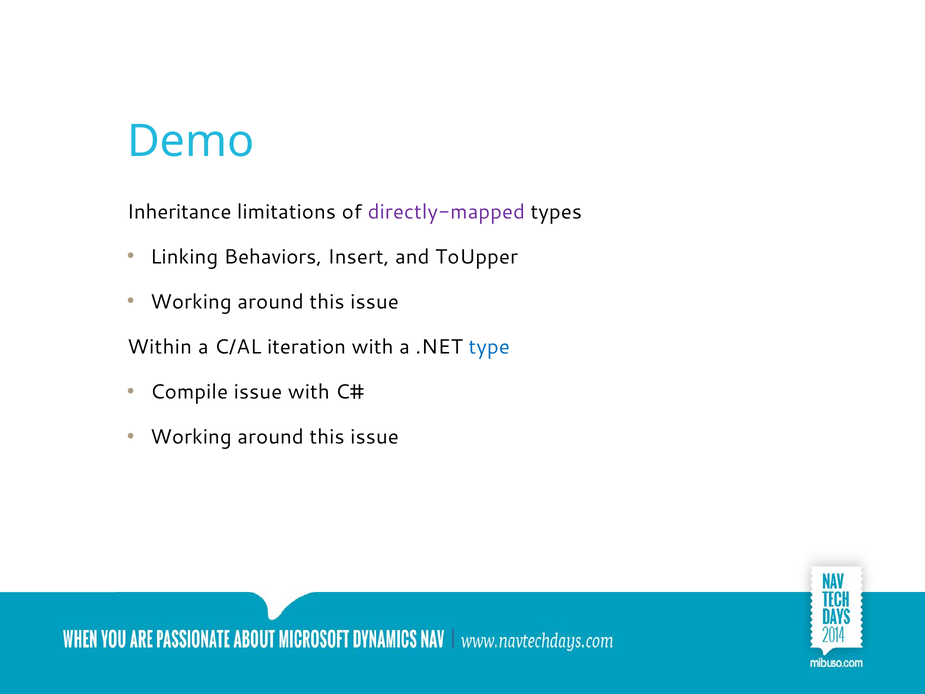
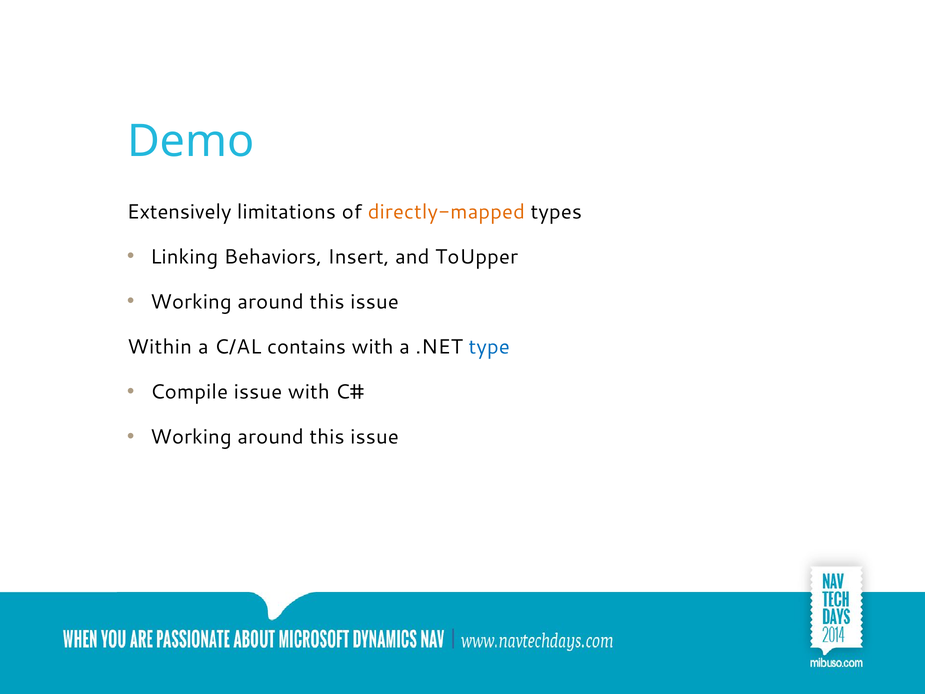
Inheritance: Inheritance -> Extensively
directly-mapped colour: purple -> orange
iteration: iteration -> contains
